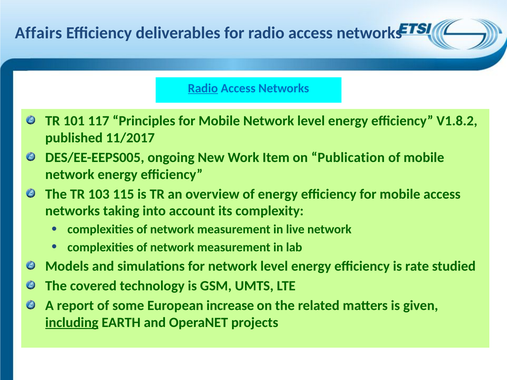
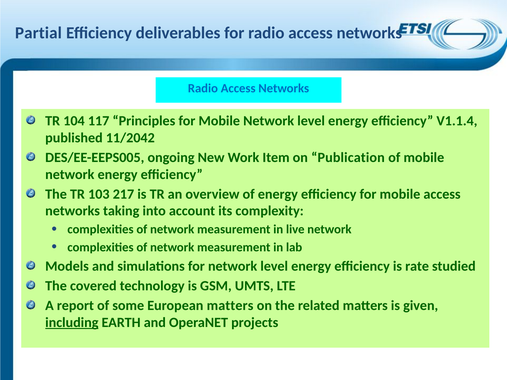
Affairs: Affairs -> Partial
Radio at (203, 88) underline: present -> none
101: 101 -> 104
V1.8.2: V1.8.2 -> V1.1.4
11/2017: 11/2017 -> 11/2042
115: 115 -> 217
European increase: increase -> matters
